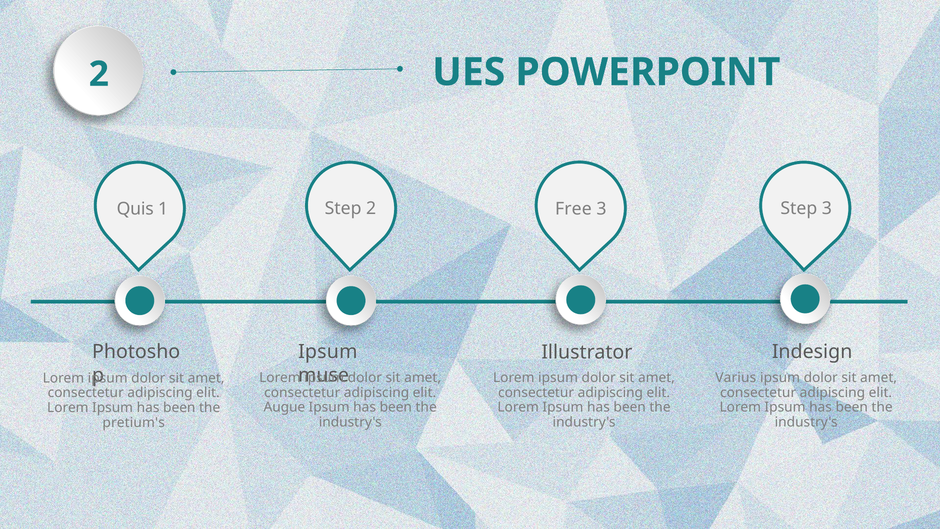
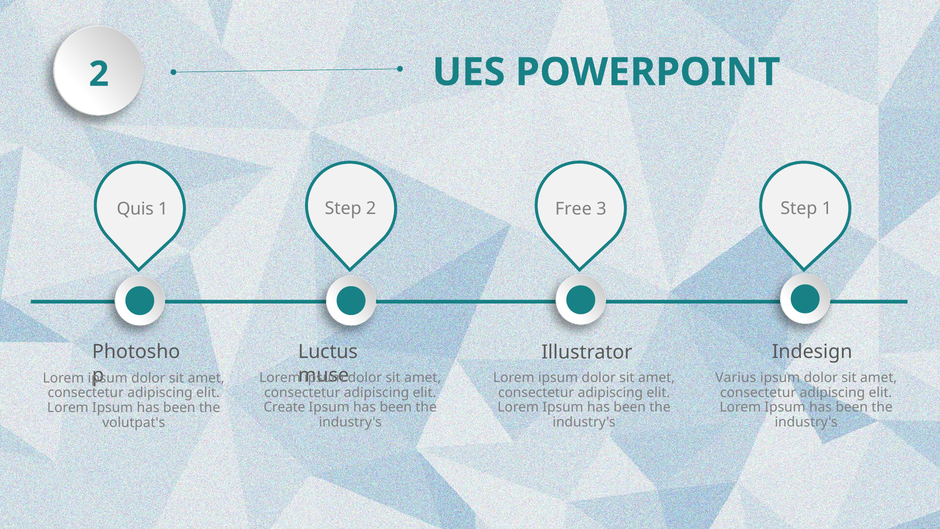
Step 3: 3 -> 1
Ipsum at (328, 352): Ipsum -> Luctus
Augue: Augue -> Create
pretium's: pretium's -> volutpat's
